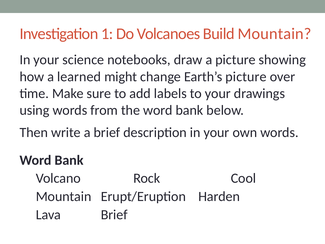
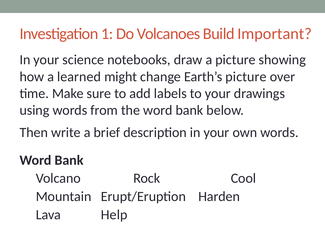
Build Mountain: Mountain -> Important
Lava Brief: Brief -> Help
